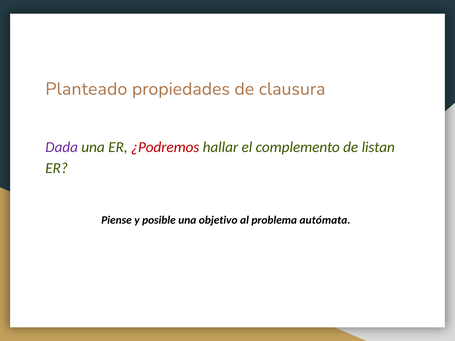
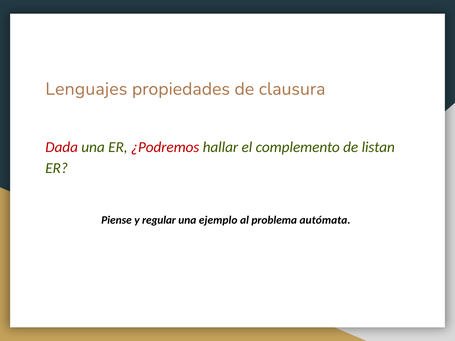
Planteado: Planteado -> Lenguajes
Dada colour: purple -> red
posible: posible -> regular
objetivo: objetivo -> ejemplo
